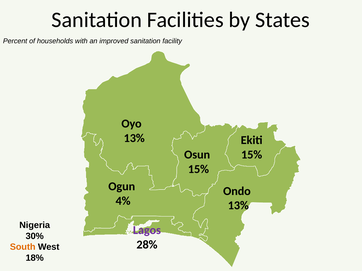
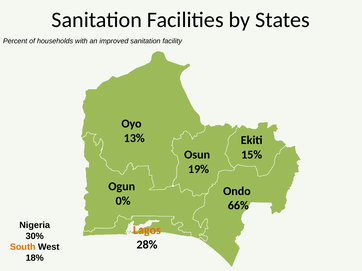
15% at (198, 170): 15% -> 19%
4%: 4% -> 0%
13% at (238, 206): 13% -> 66%
Lagos colour: purple -> orange
